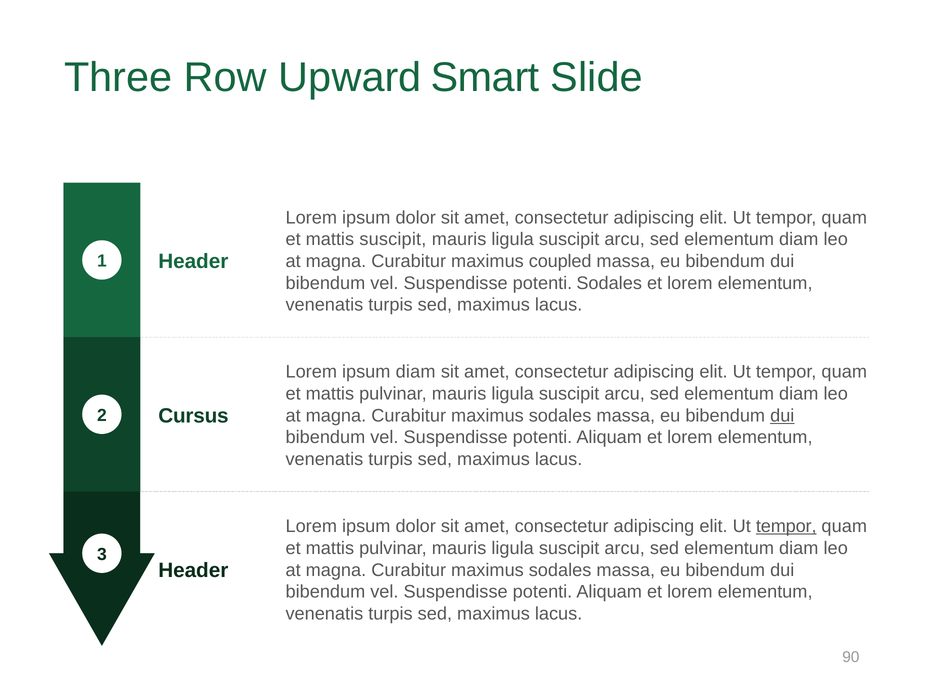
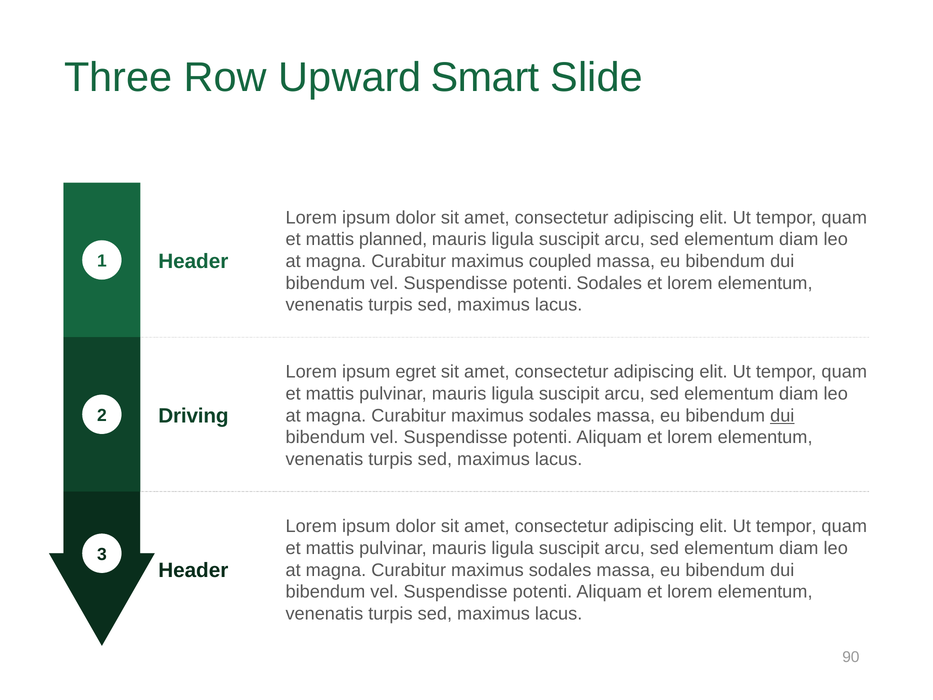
mattis suscipit: suscipit -> planned
ipsum diam: diam -> egret
Cursus: Cursus -> Driving
tempor at (786, 526) underline: present -> none
